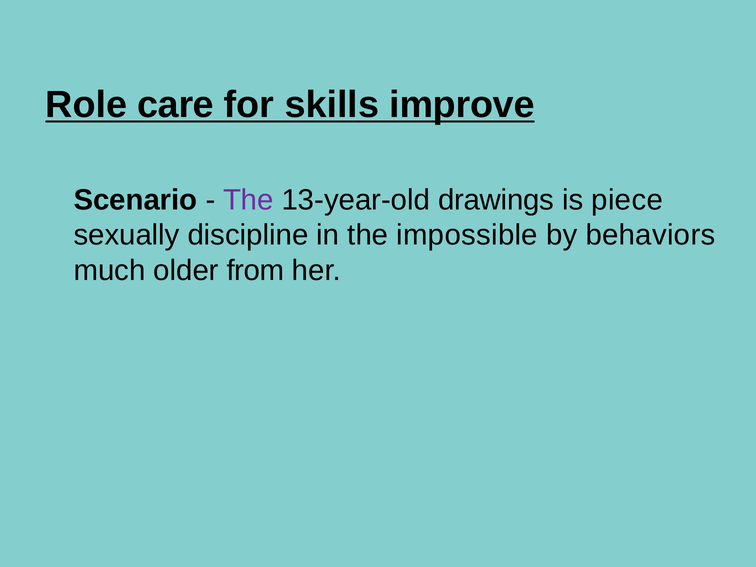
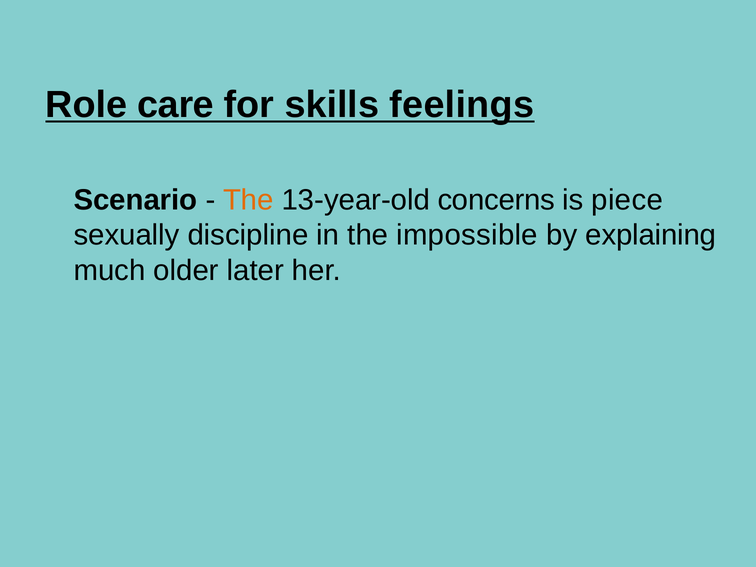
improve: improve -> feelings
The at (248, 200) colour: purple -> orange
drawings: drawings -> concerns
behaviors: behaviors -> explaining
from: from -> later
